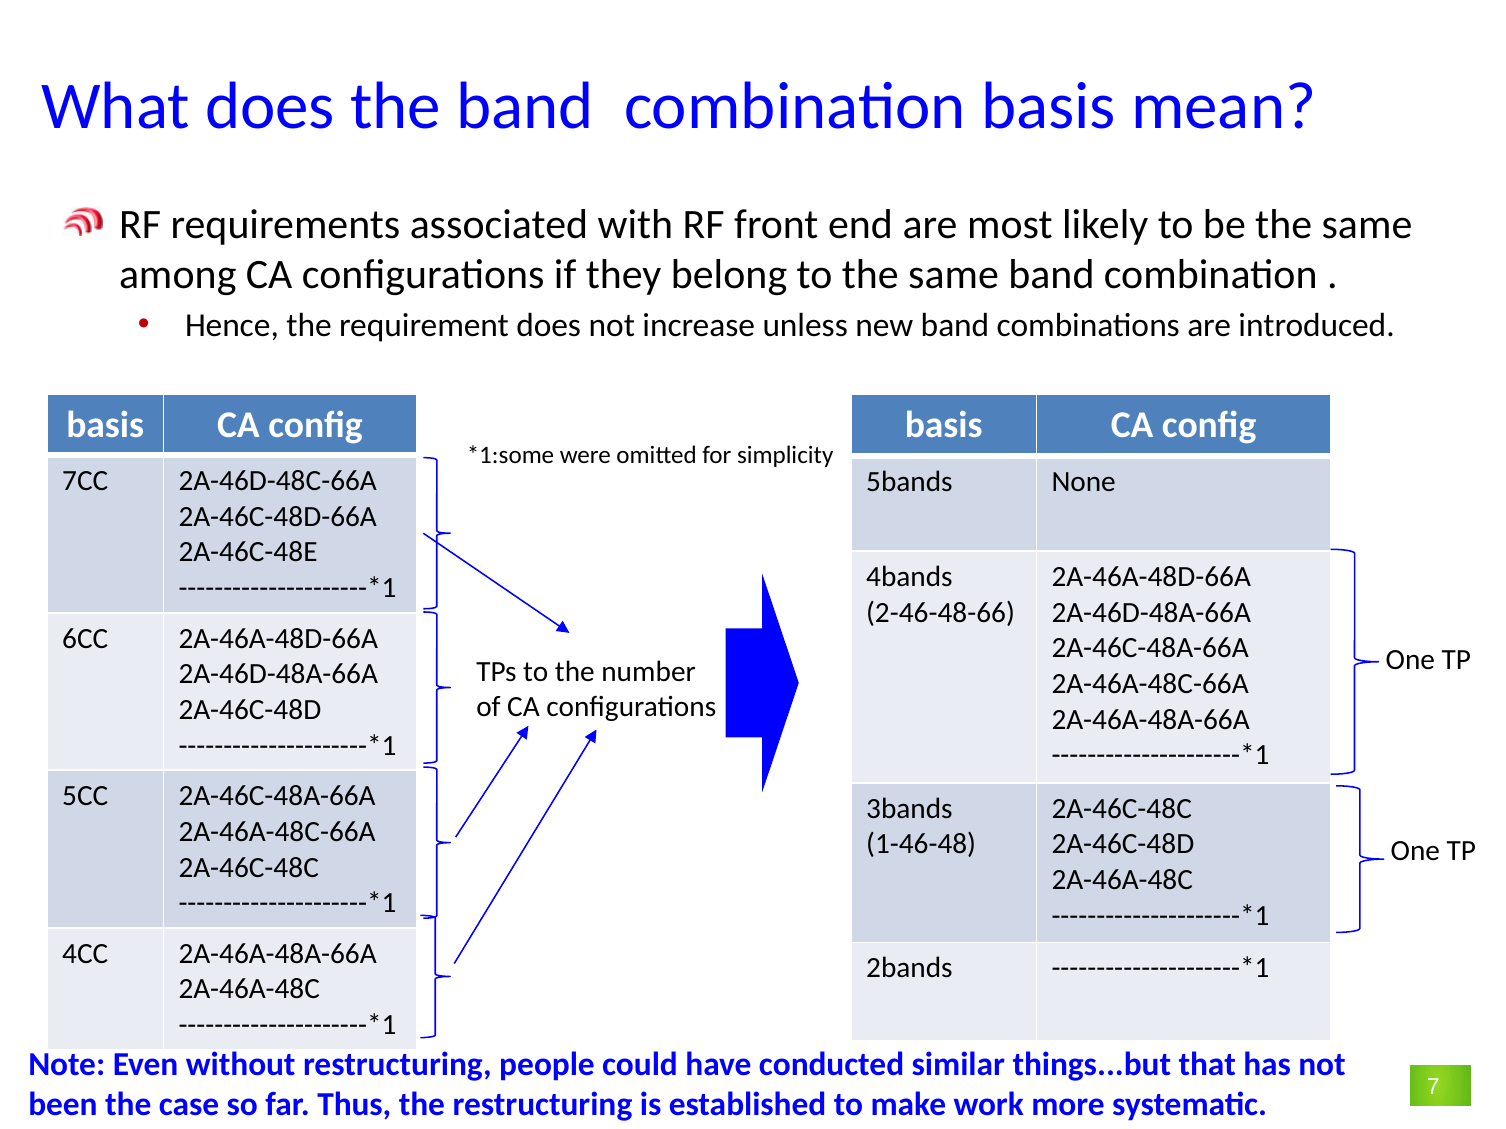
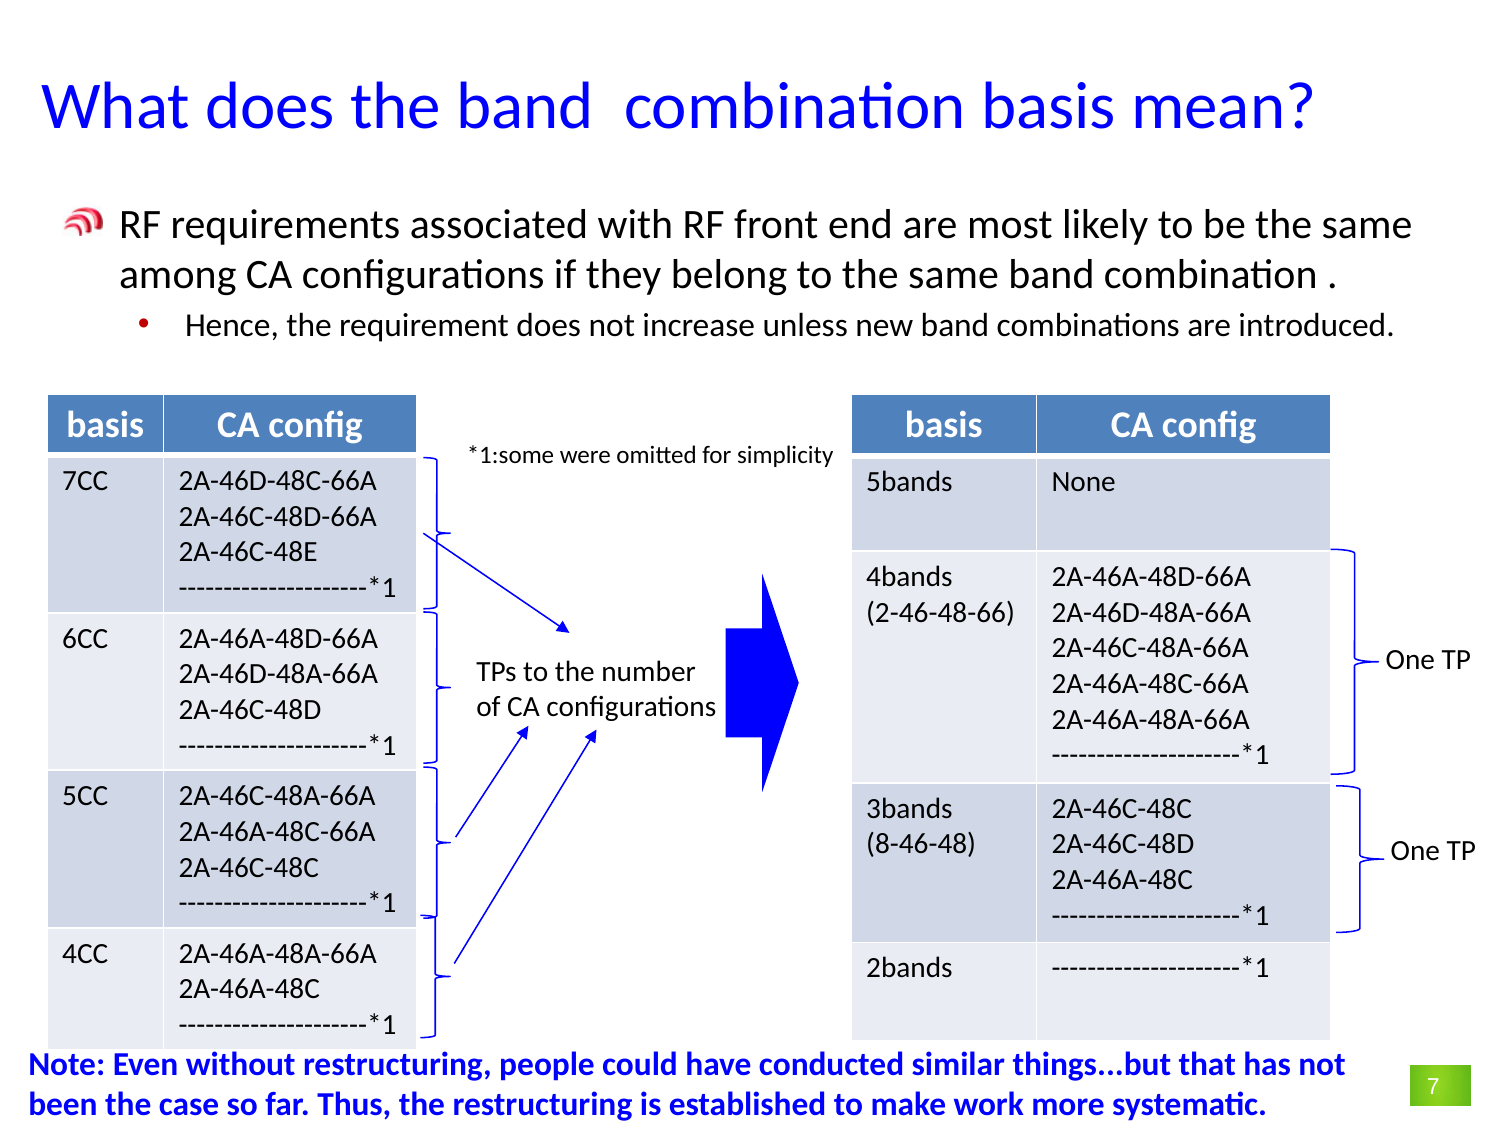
1-46-48: 1-46-48 -> 8-46-48
